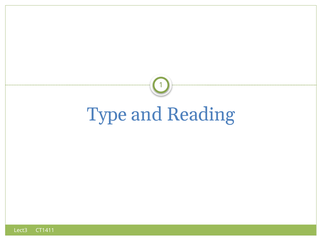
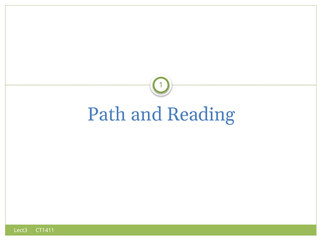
Type: Type -> Path
